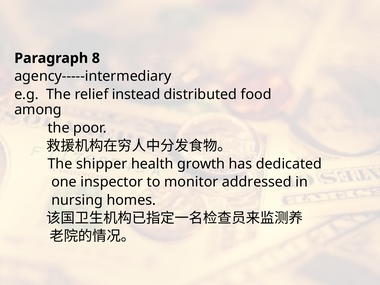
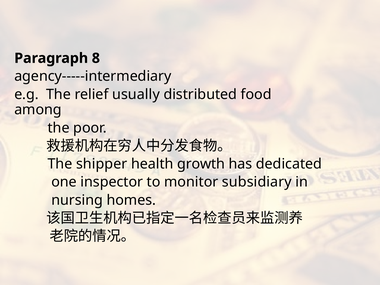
instead: instead -> usually
addressed: addressed -> subsidiary
